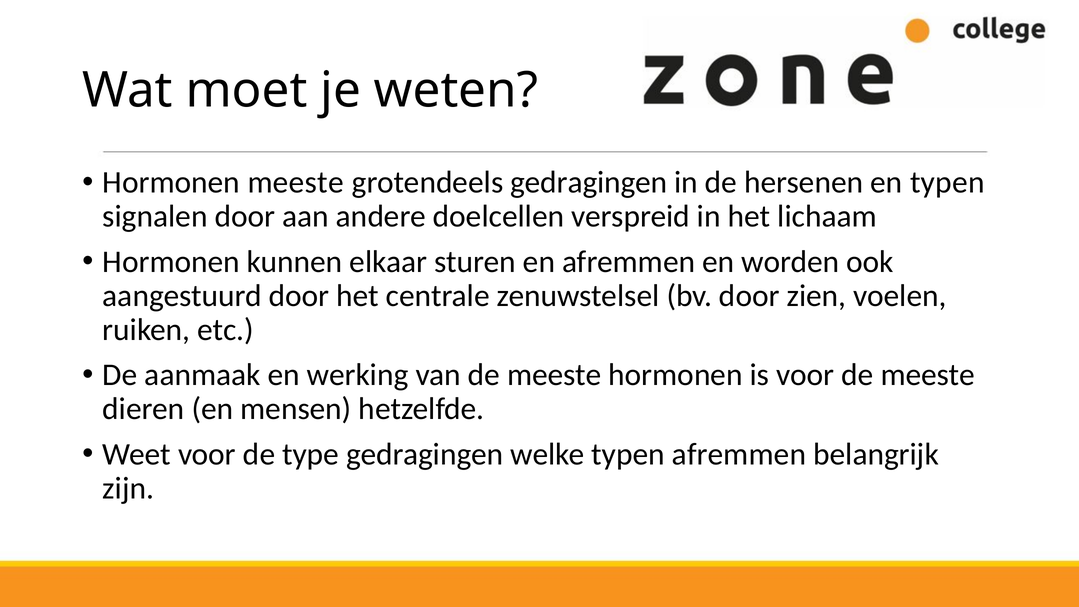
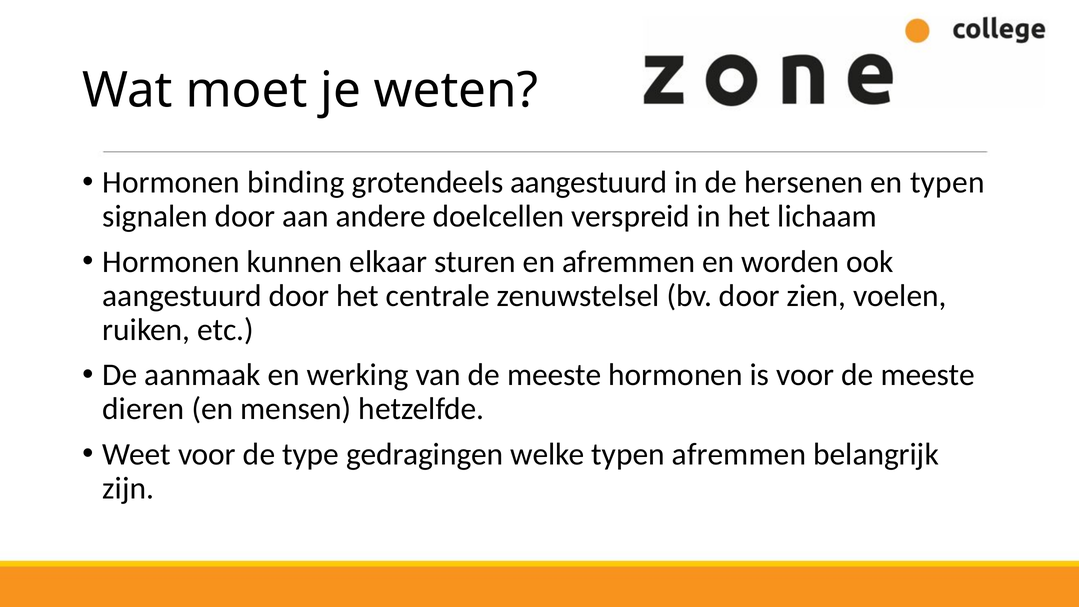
Hormonen meeste: meeste -> binding
grotendeels gedragingen: gedragingen -> aangestuurd
